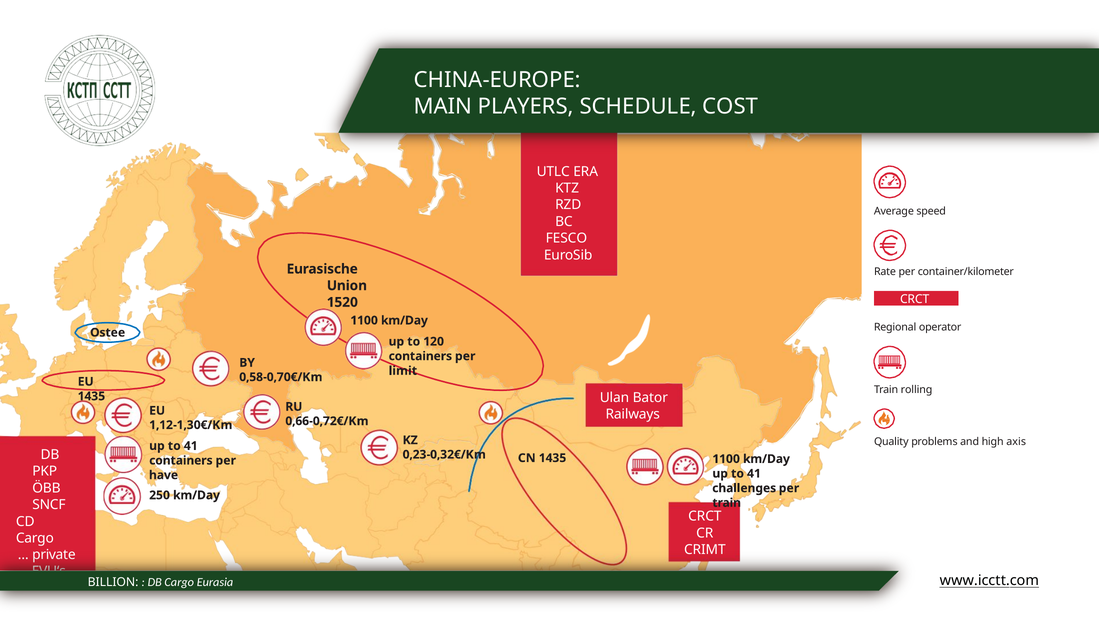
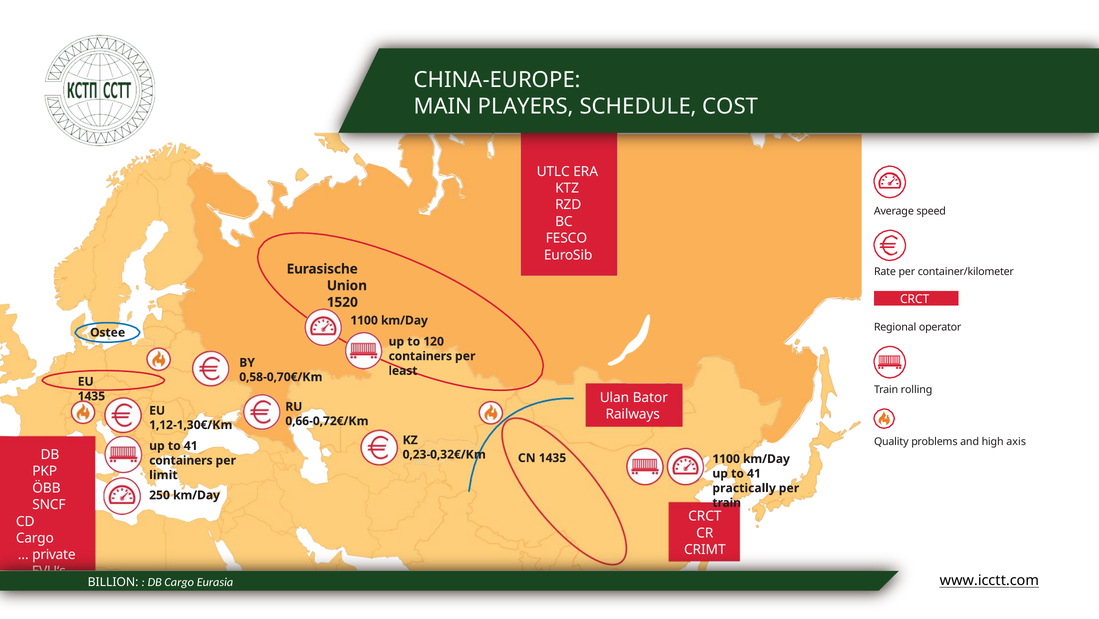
limit: limit -> least
have: have -> limit
challenges: challenges -> practically
